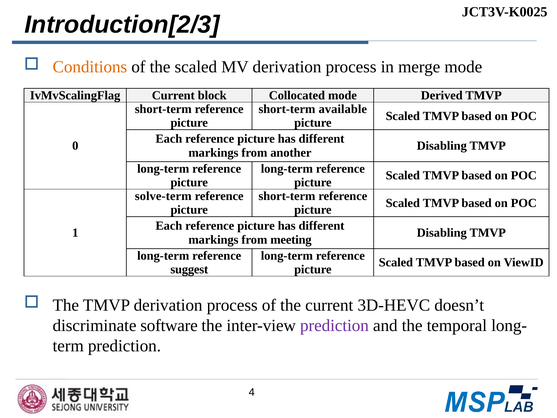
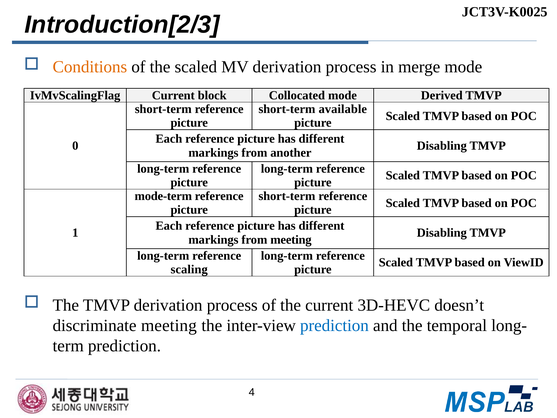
solve-term: solve-term -> mode-term
suggest: suggest -> scaling
discriminate software: software -> meeting
prediction at (334, 325) colour: purple -> blue
